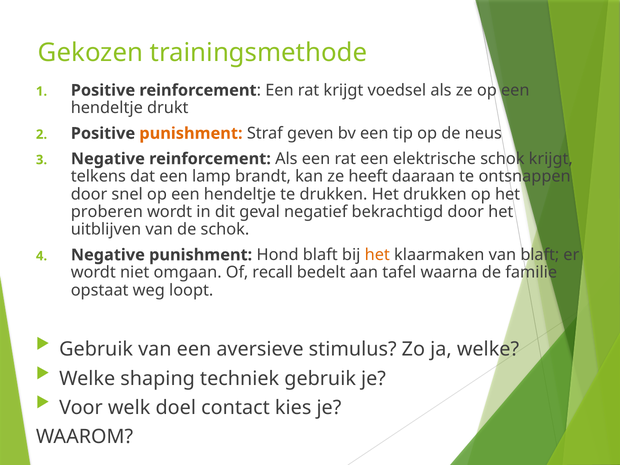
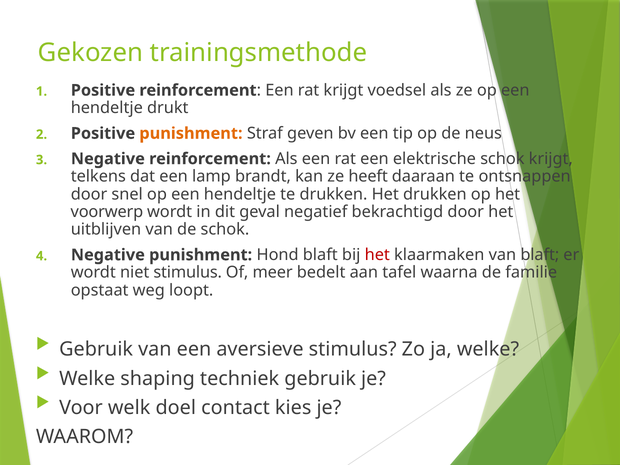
proberen: proberen -> voorwerp
het at (377, 255) colour: orange -> red
niet omgaan: omgaan -> stimulus
recall: recall -> meer
